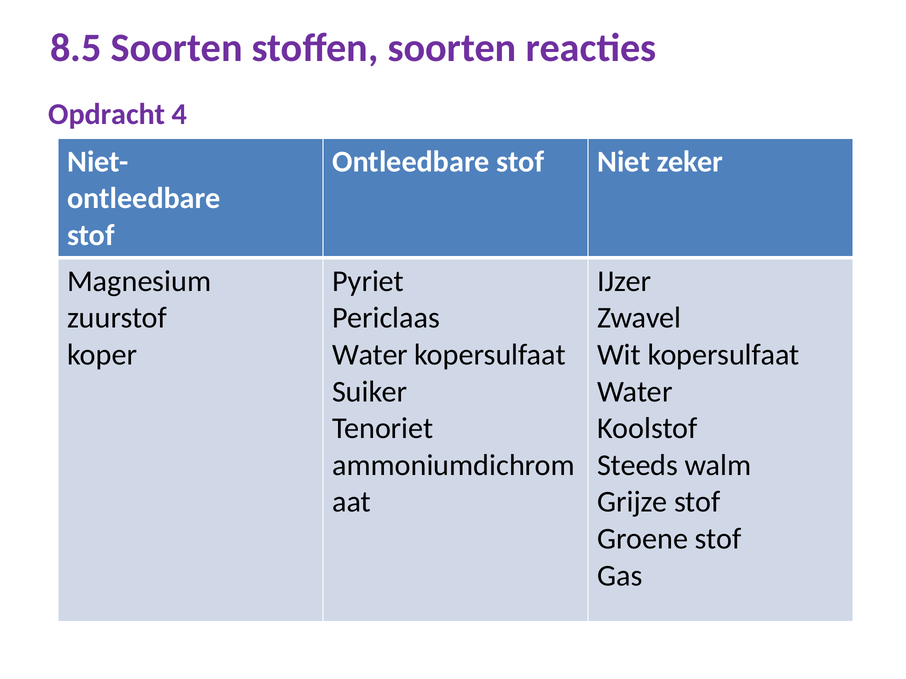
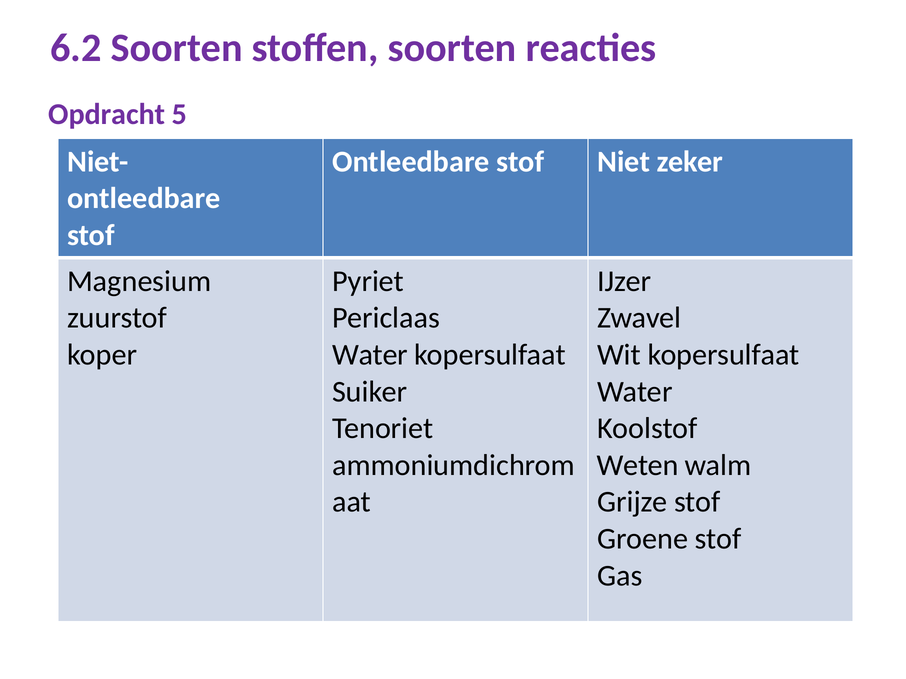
8.5: 8.5 -> 6.2
4: 4 -> 5
Steeds: Steeds -> Weten
